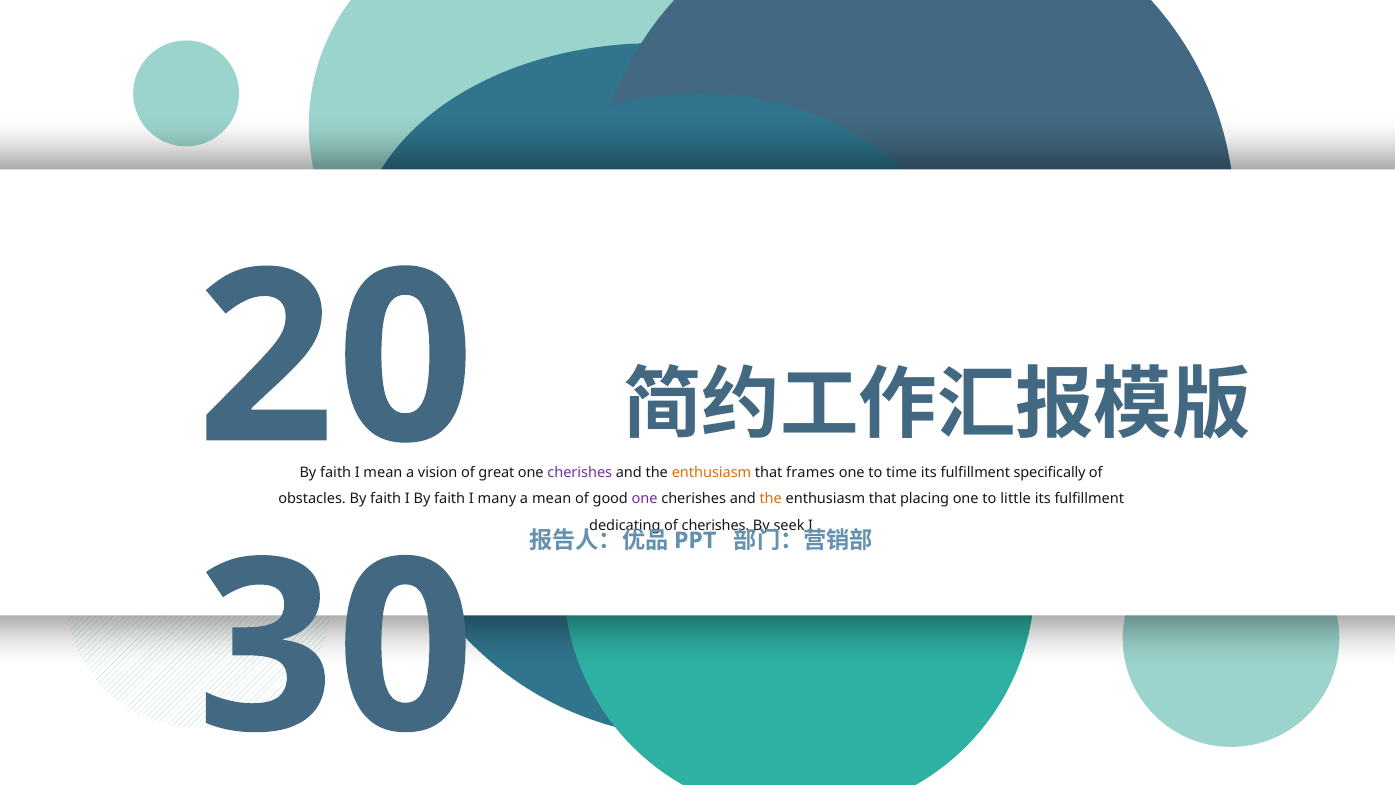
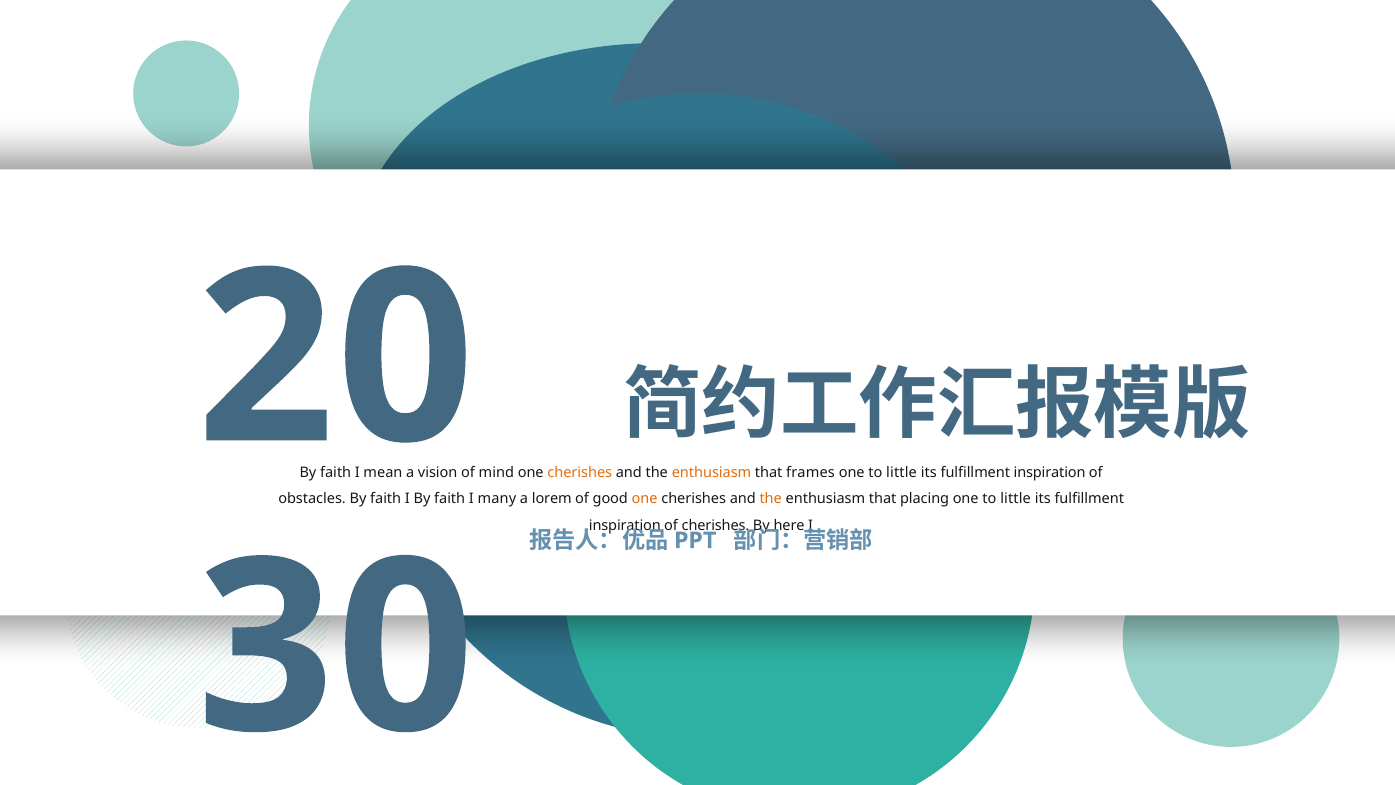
great: great -> mind
cherishes at (580, 473) colour: purple -> orange
time at (902, 473): time -> little
specifically at (1050, 473): specifically -> inspiration
a mean: mean -> lorem
one at (645, 499) colour: purple -> orange
dedicating at (625, 525): dedicating -> inspiration
seek: seek -> here
